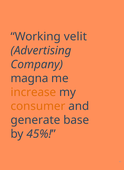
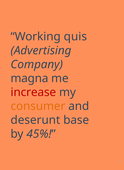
velit: velit -> quis
increase colour: orange -> red
generate: generate -> deserunt
